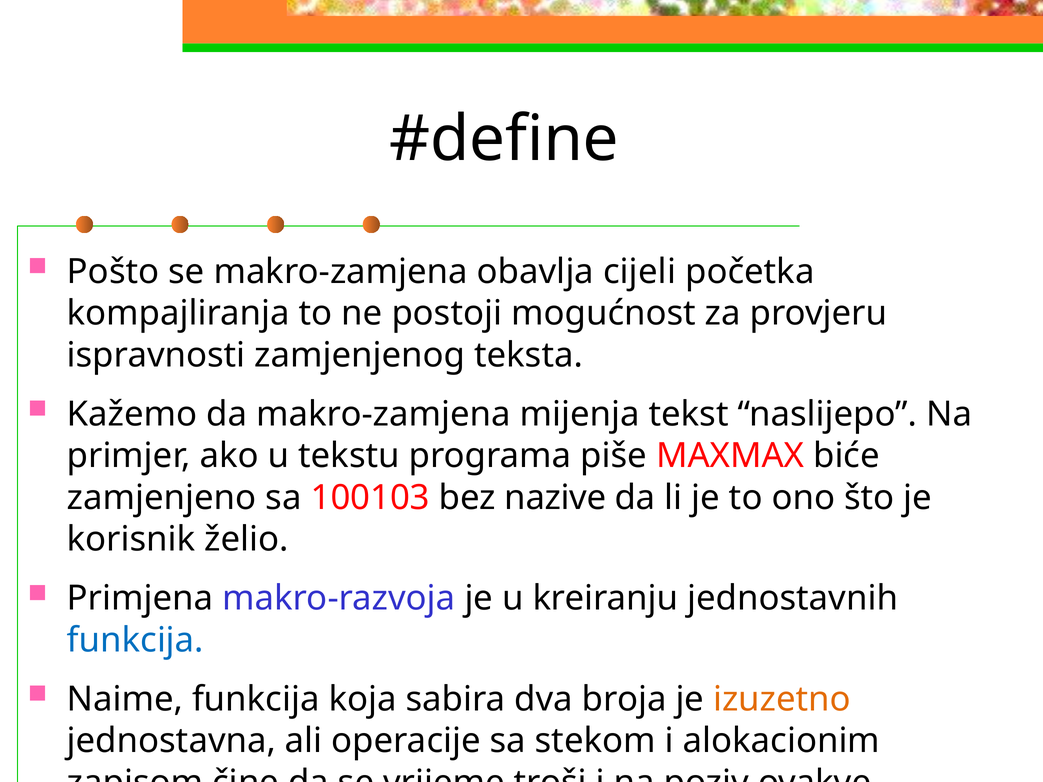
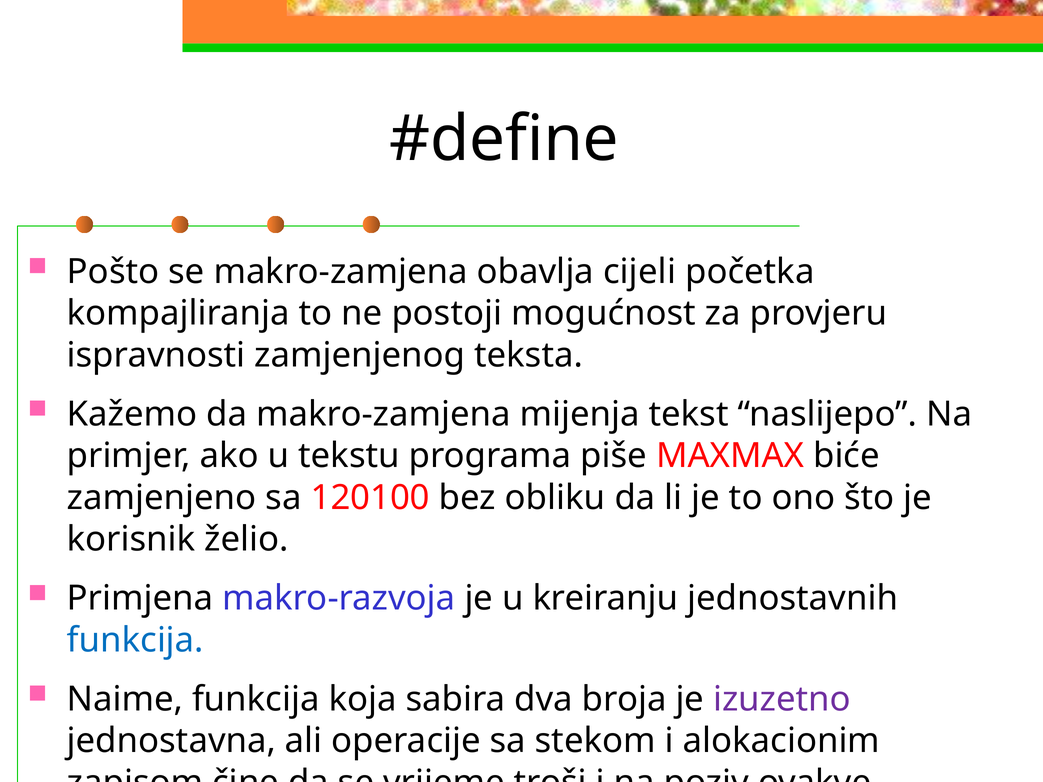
100103: 100103 -> 120100
nazive: nazive -> obliku
izuzetno colour: orange -> purple
